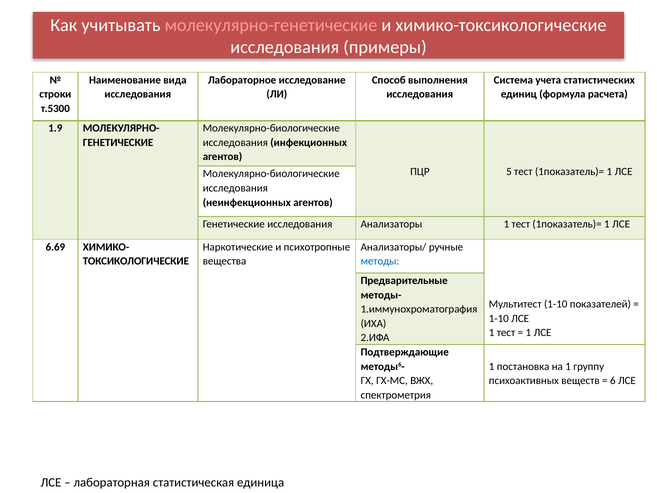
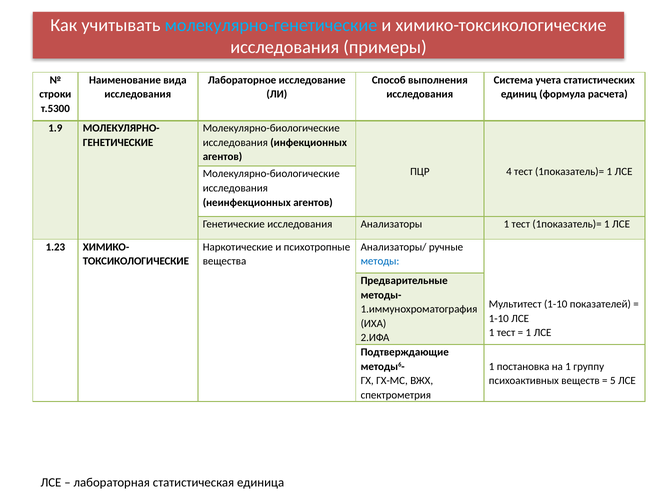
молекулярно-генетические colour: pink -> light blue
5: 5 -> 4
6.69: 6.69 -> 1.23
6: 6 -> 5
